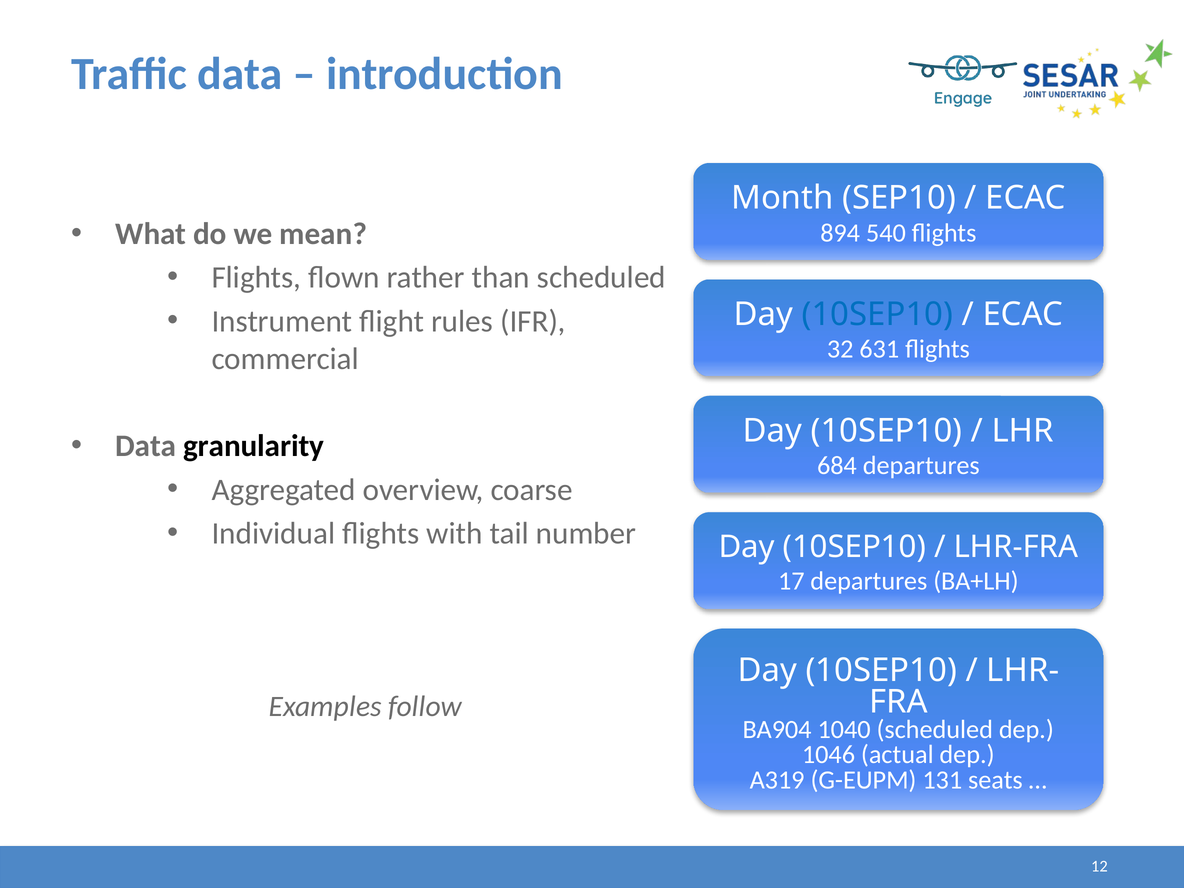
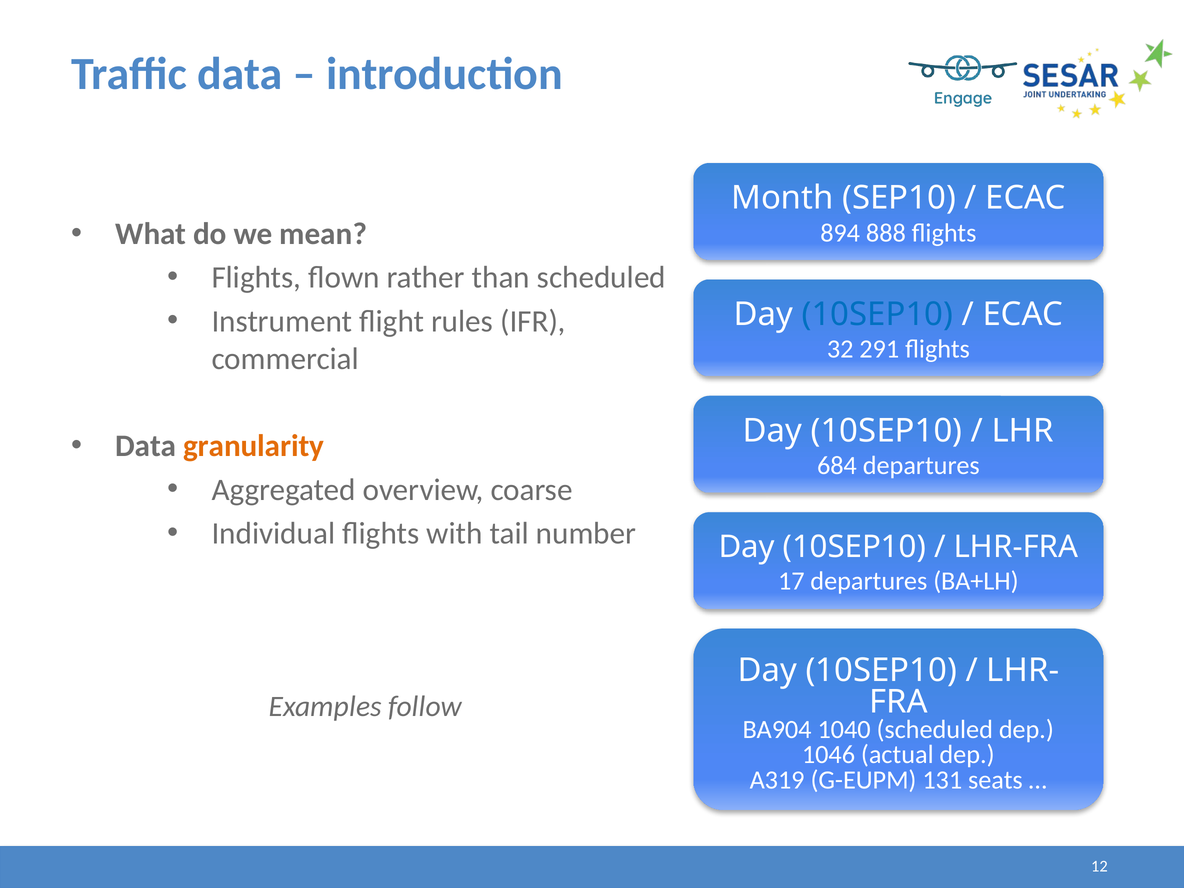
540: 540 -> 888
631: 631 -> 291
granularity colour: black -> orange
